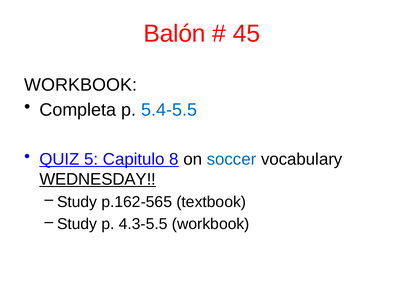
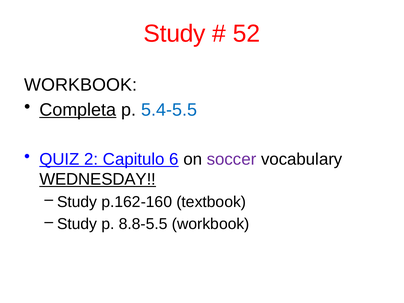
Balón at (175, 34): Balón -> Study
45: 45 -> 52
Completa underline: none -> present
5: 5 -> 2
8: 8 -> 6
soccer colour: blue -> purple
p.162-565: p.162-565 -> p.162-160
4.3-5.5: 4.3-5.5 -> 8.8-5.5
